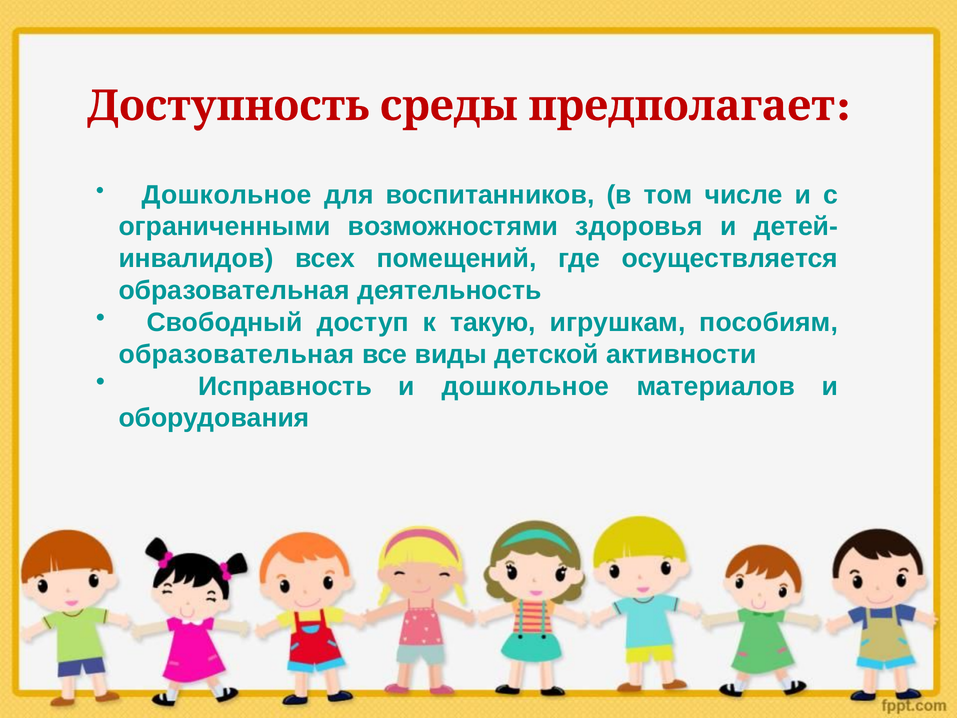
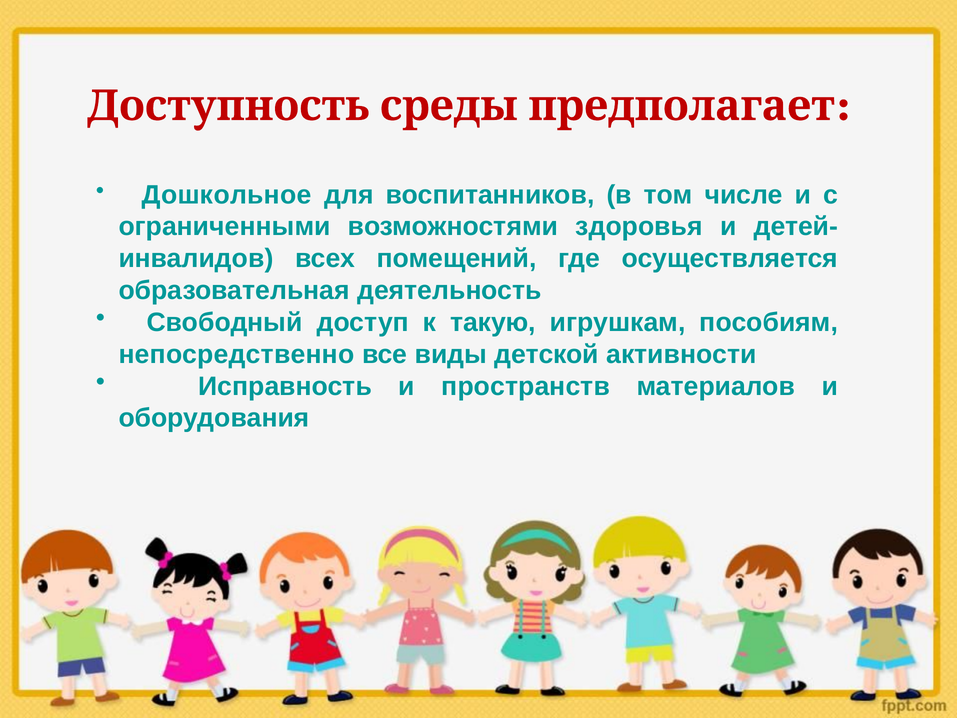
образовательная at (236, 354): образовательная -> непосредственно
и дошкольное: дошкольное -> пространств
